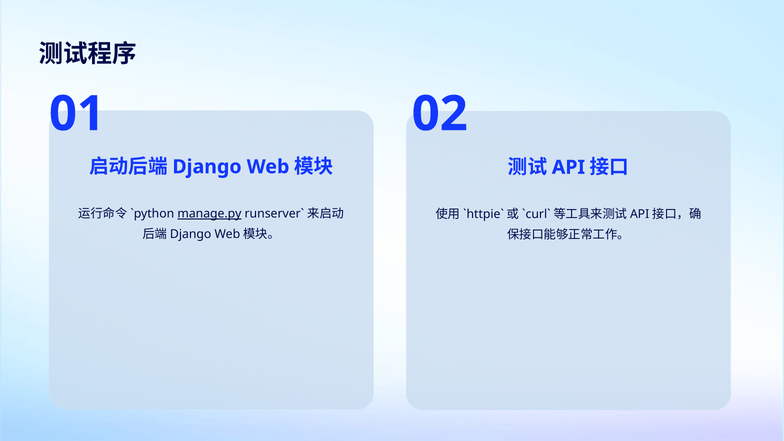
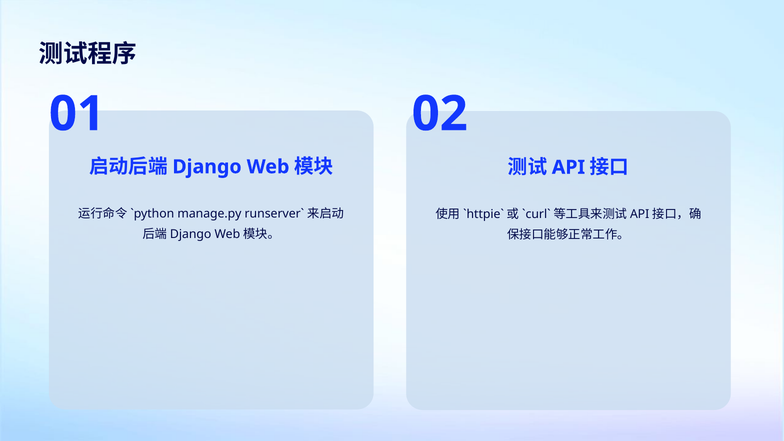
manage.py underline: present -> none
